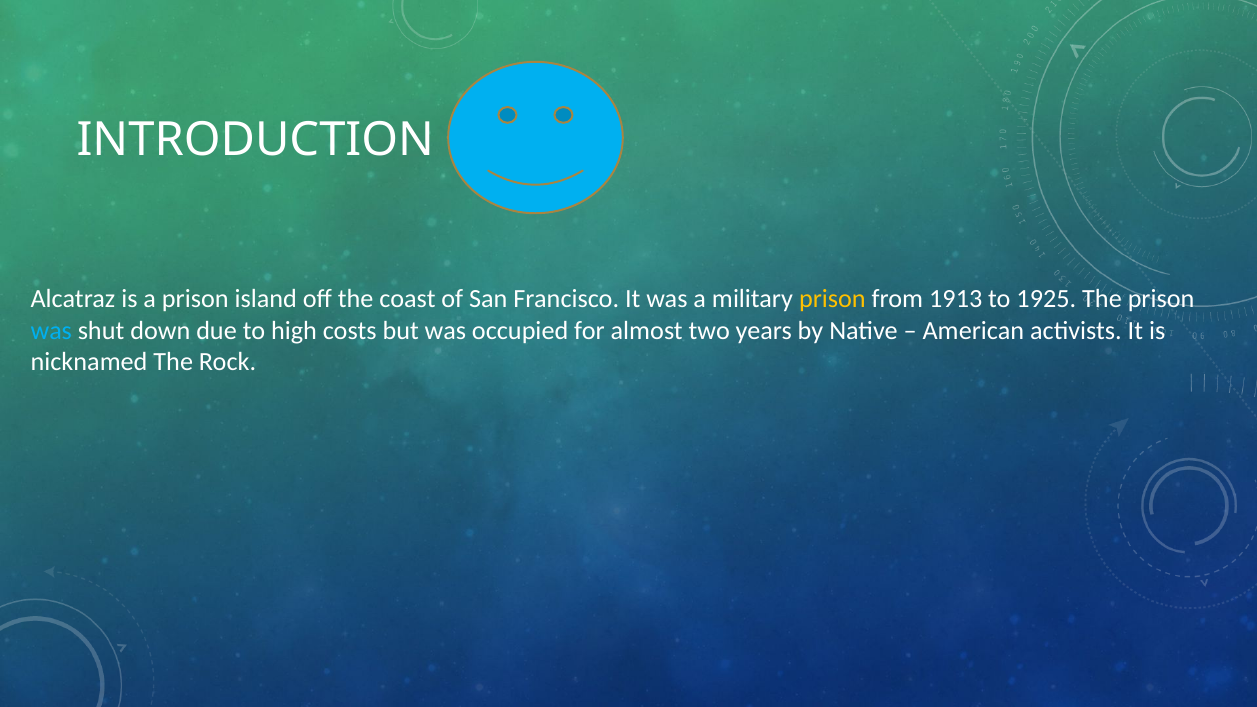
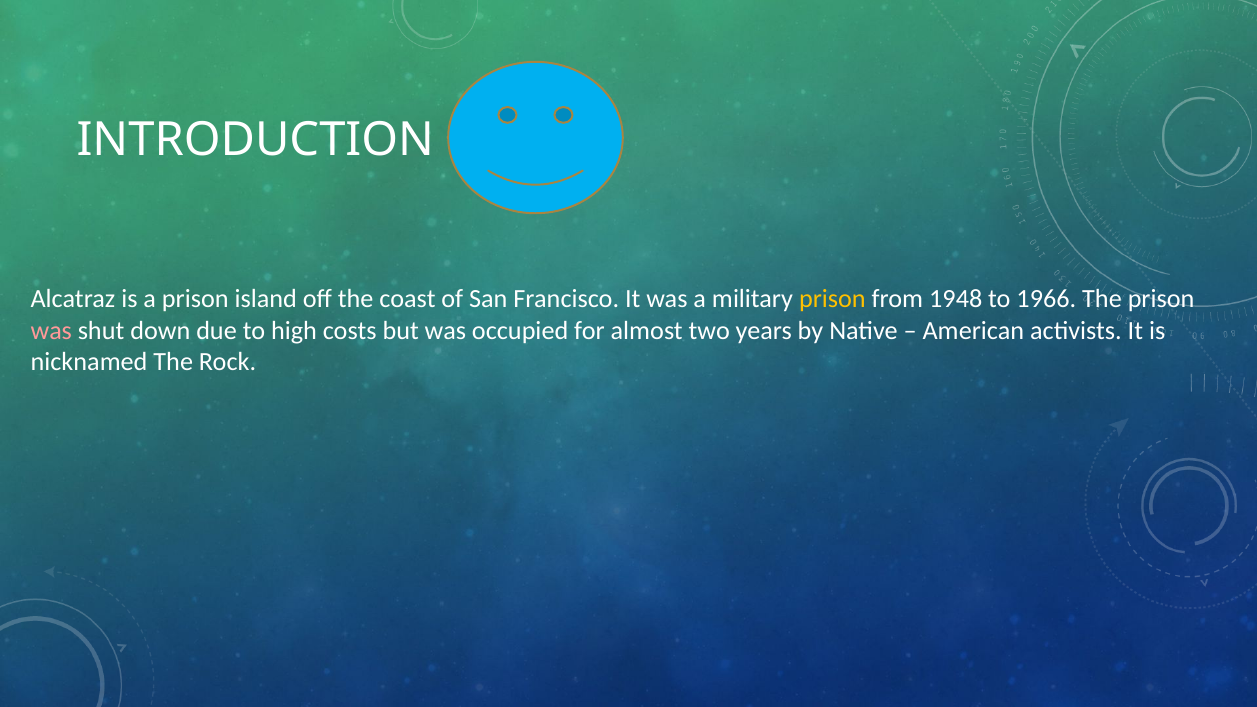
1913: 1913 -> 1948
1925: 1925 -> 1966
was at (51, 330) colour: light blue -> pink
